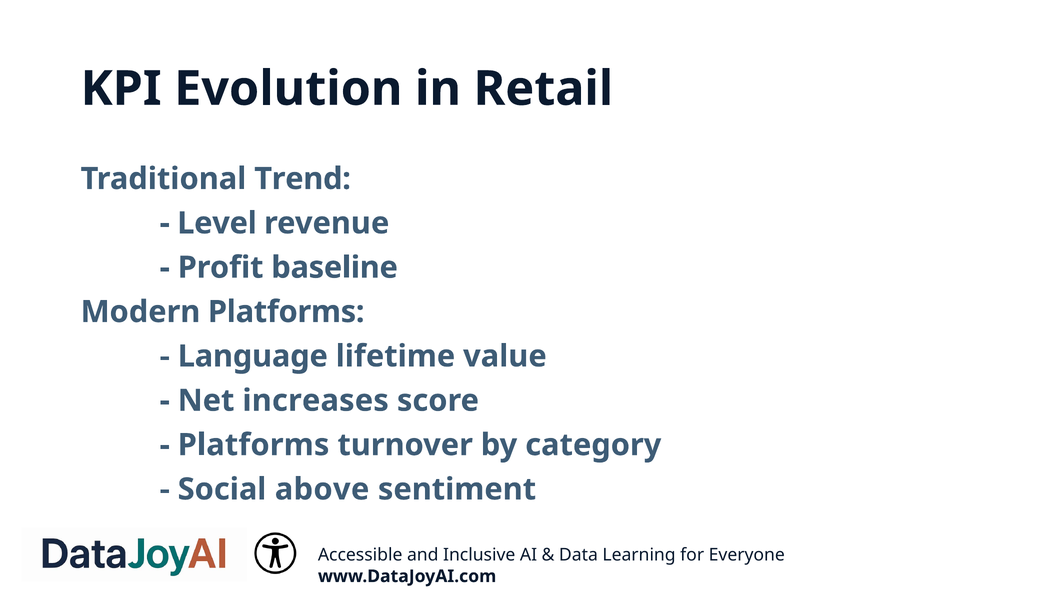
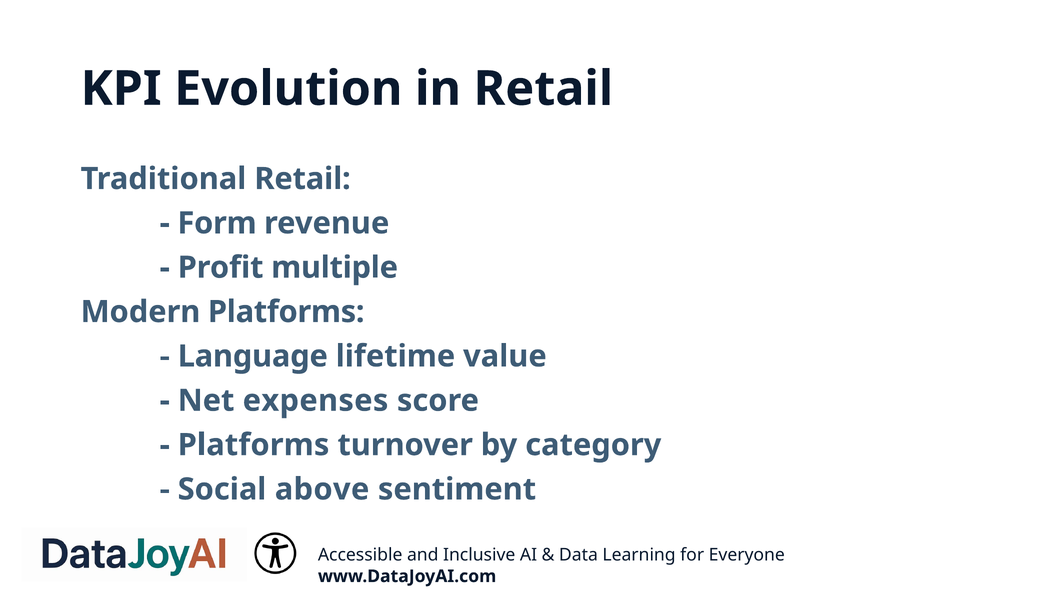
Traditional Trend: Trend -> Retail
Level: Level -> Form
baseline: baseline -> multiple
increases: increases -> expenses
